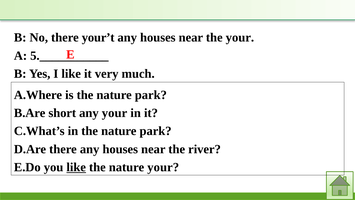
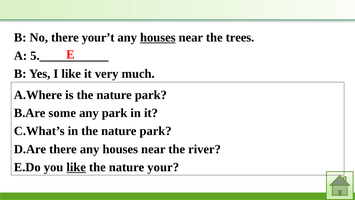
houses at (158, 38) underline: none -> present
the your: your -> trees
short: short -> some
any your: your -> park
